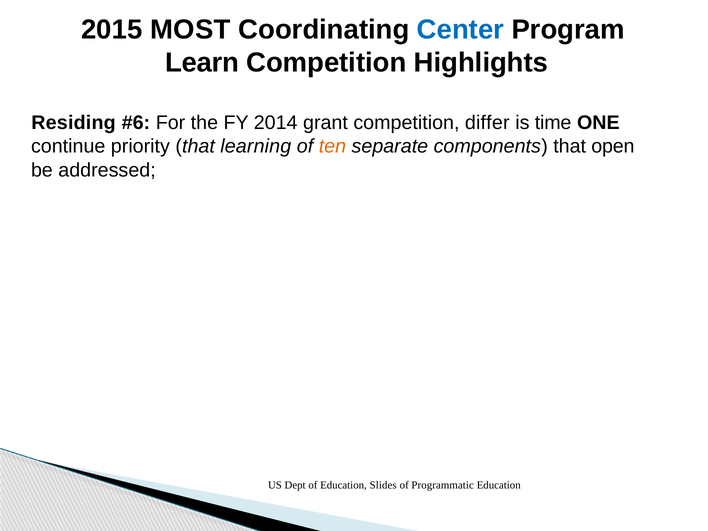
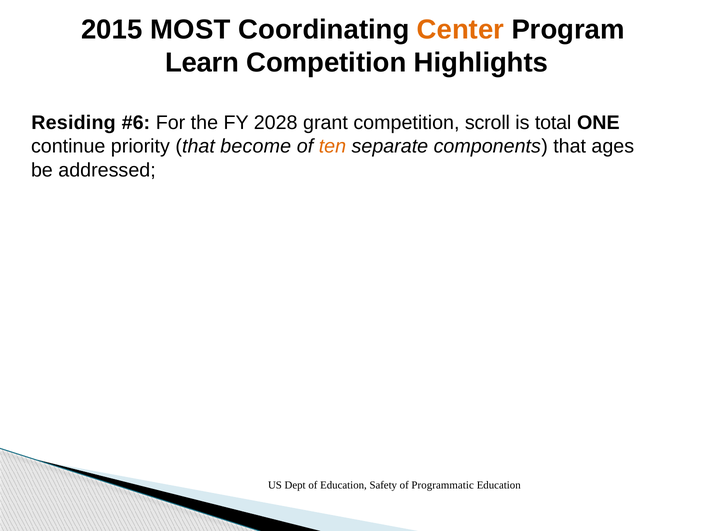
Center colour: blue -> orange
2014: 2014 -> 2028
differ: differ -> scroll
time: time -> total
learning: learning -> become
open: open -> ages
Slides: Slides -> Safety
